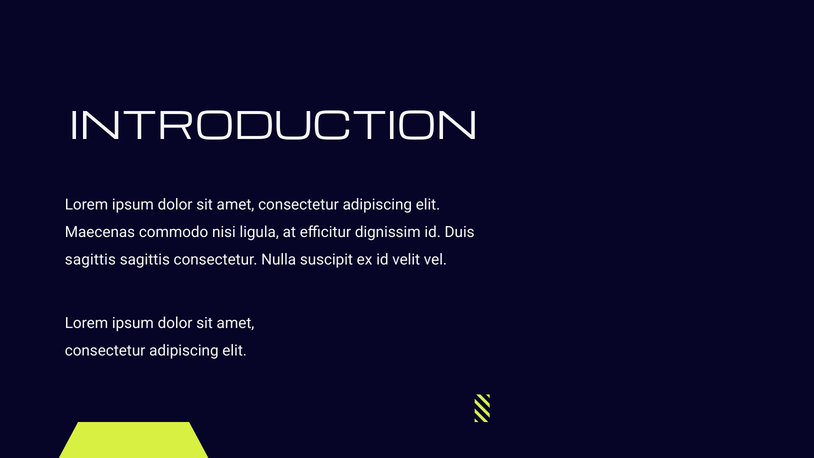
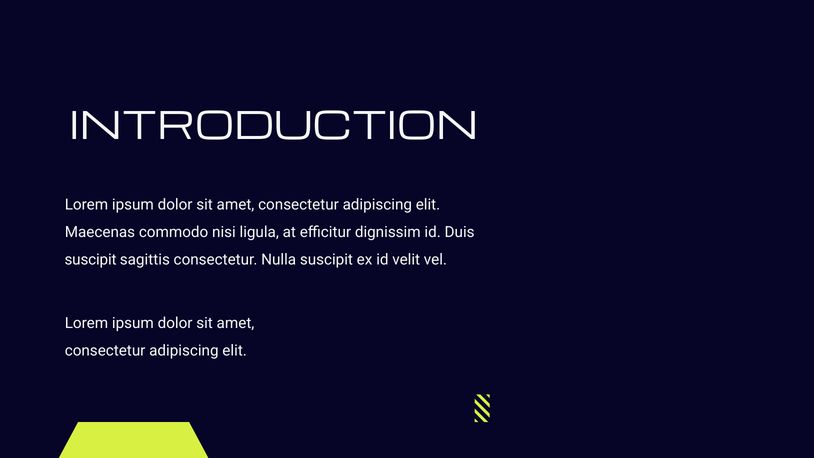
sagittis at (90, 260): sagittis -> suscipit
